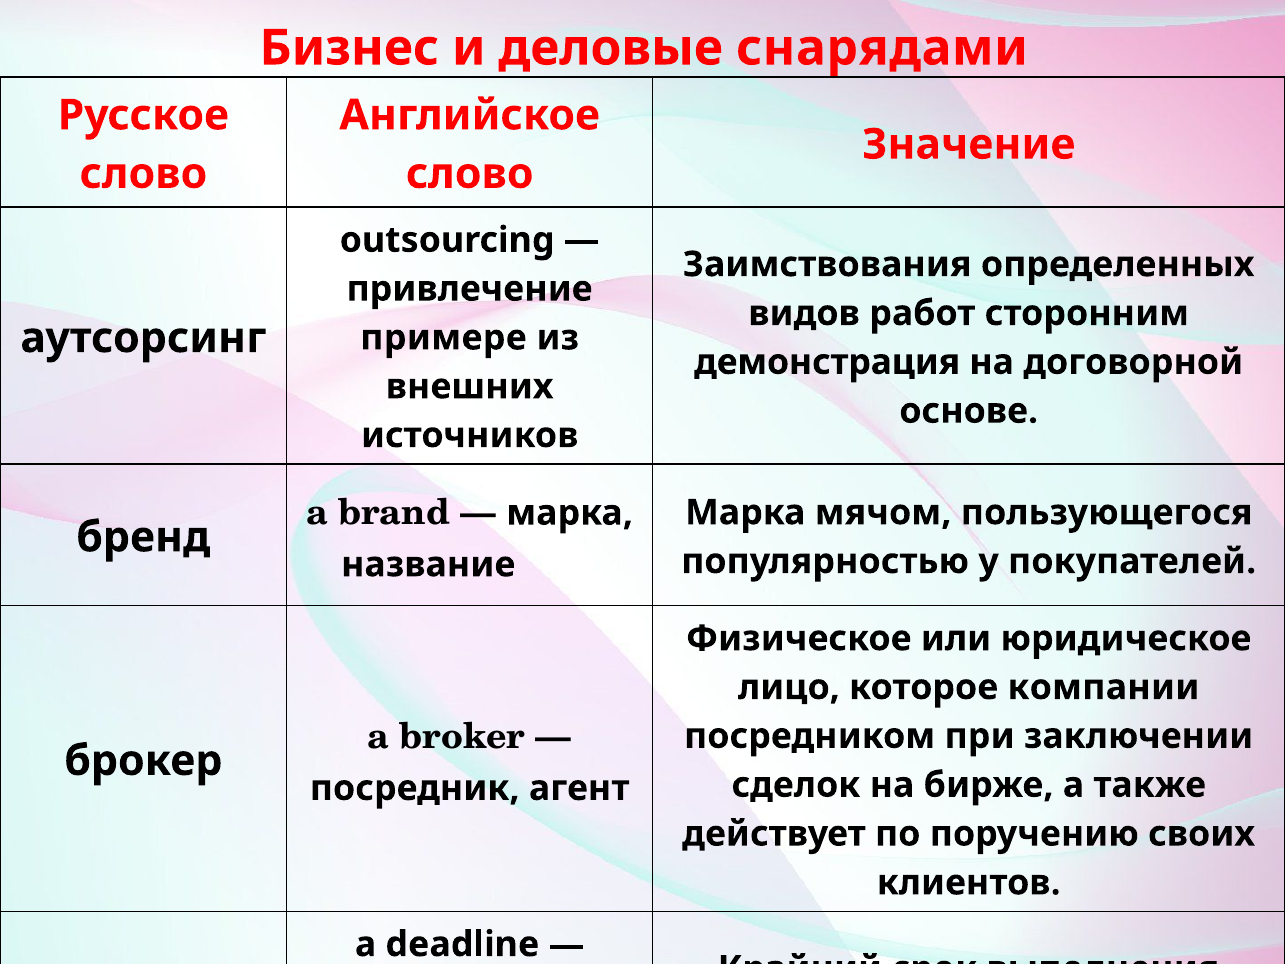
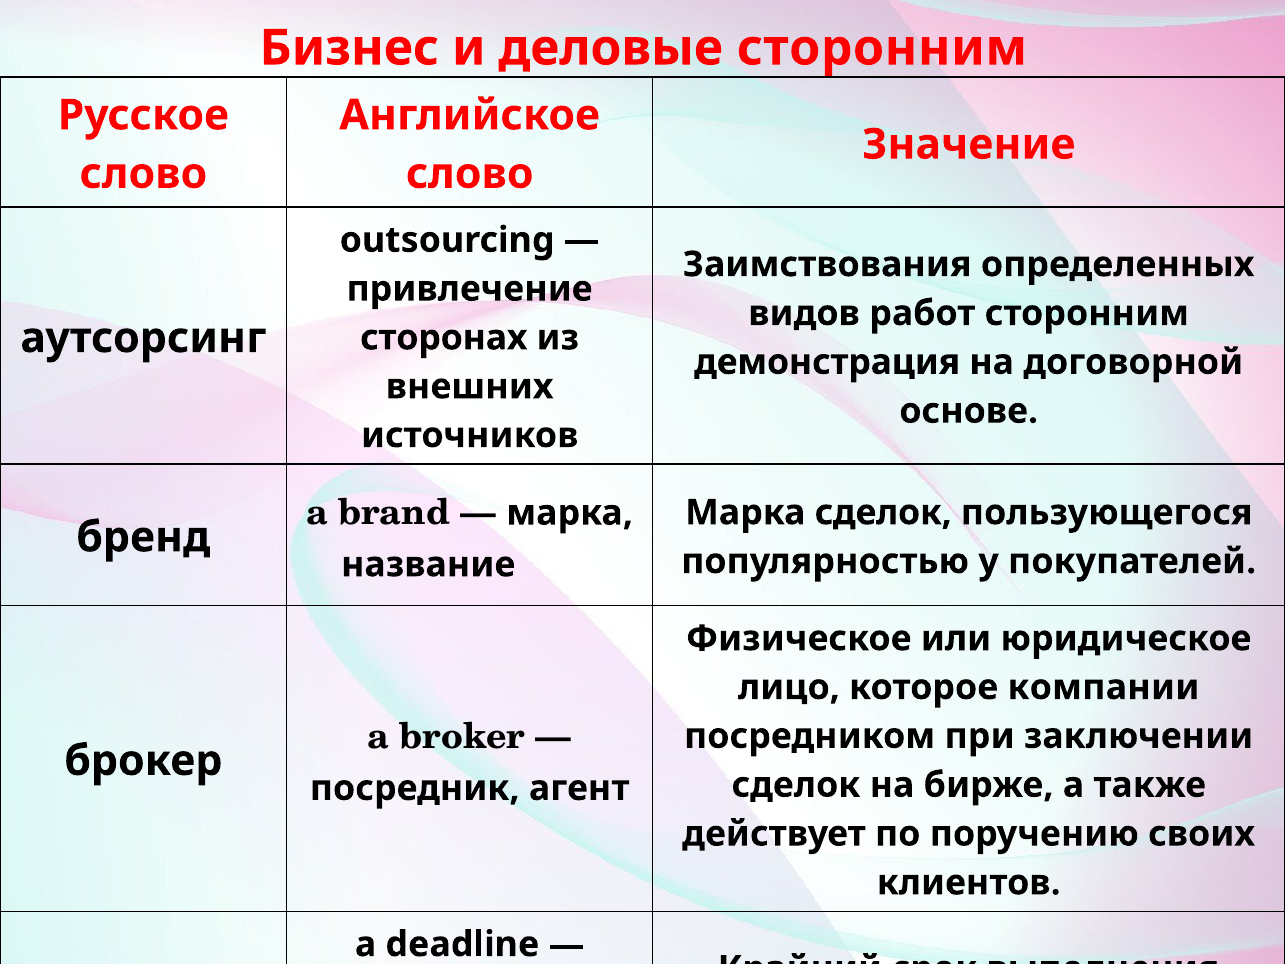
деловые снарядами: снарядами -> сторонним
примере: примере -> сторонах
Марка мячом: мячом -> сделок
